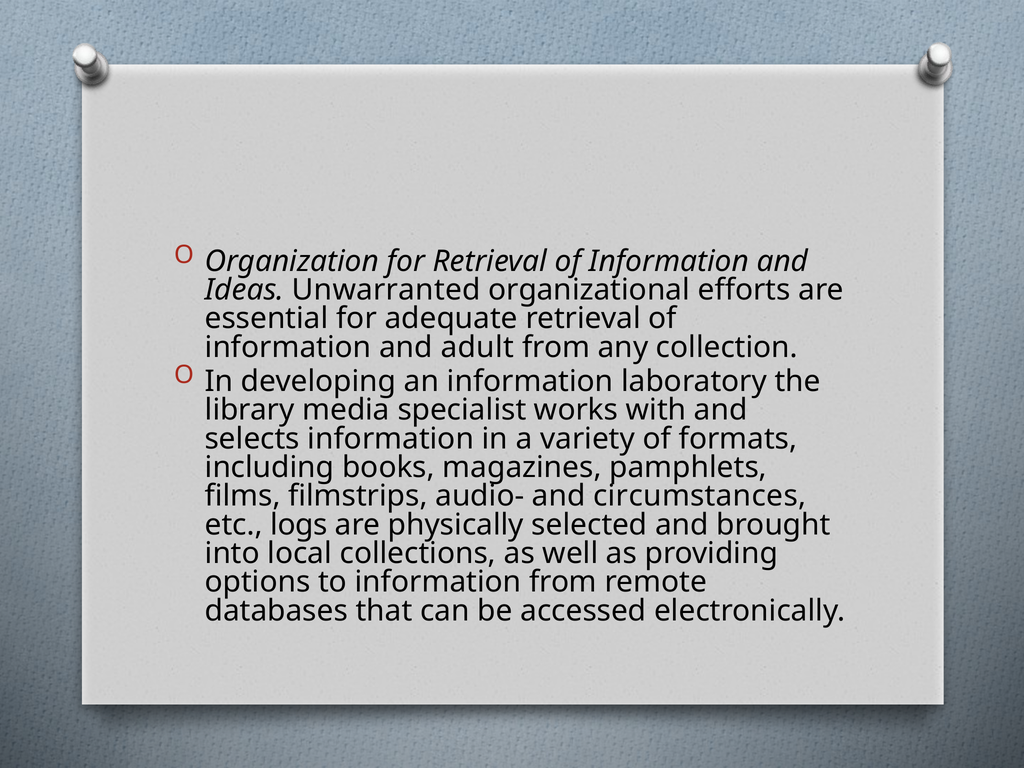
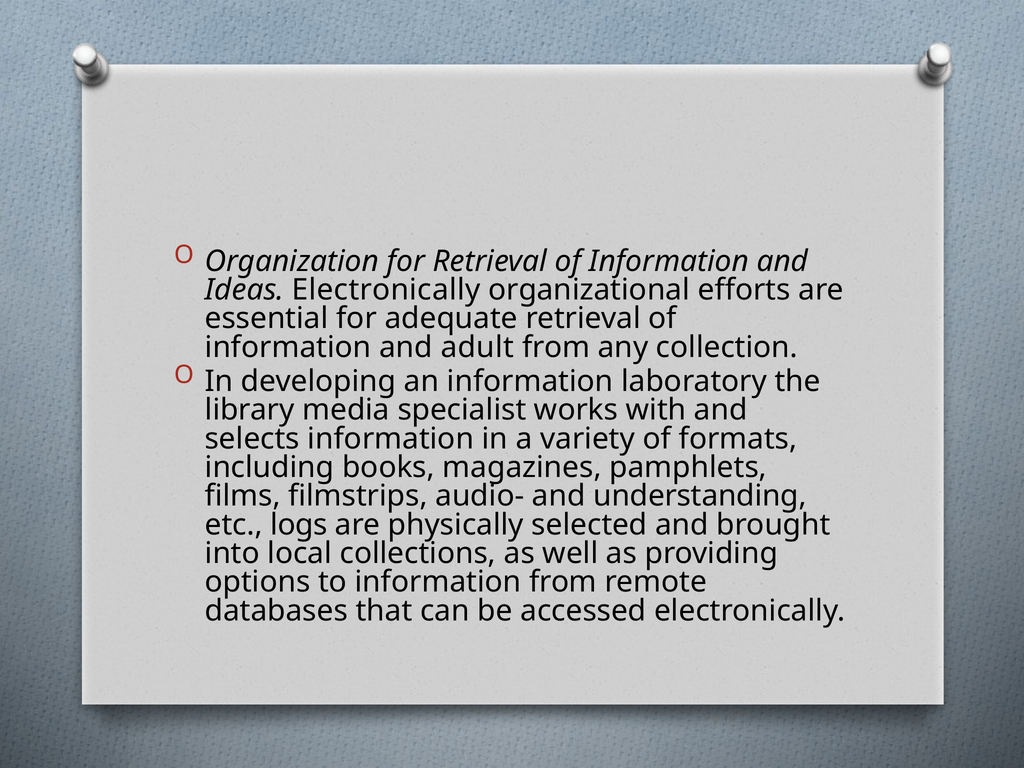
Ideas Unwarranted: Unwarranted -> Electronically
circumstances: circumstances -> understanding
